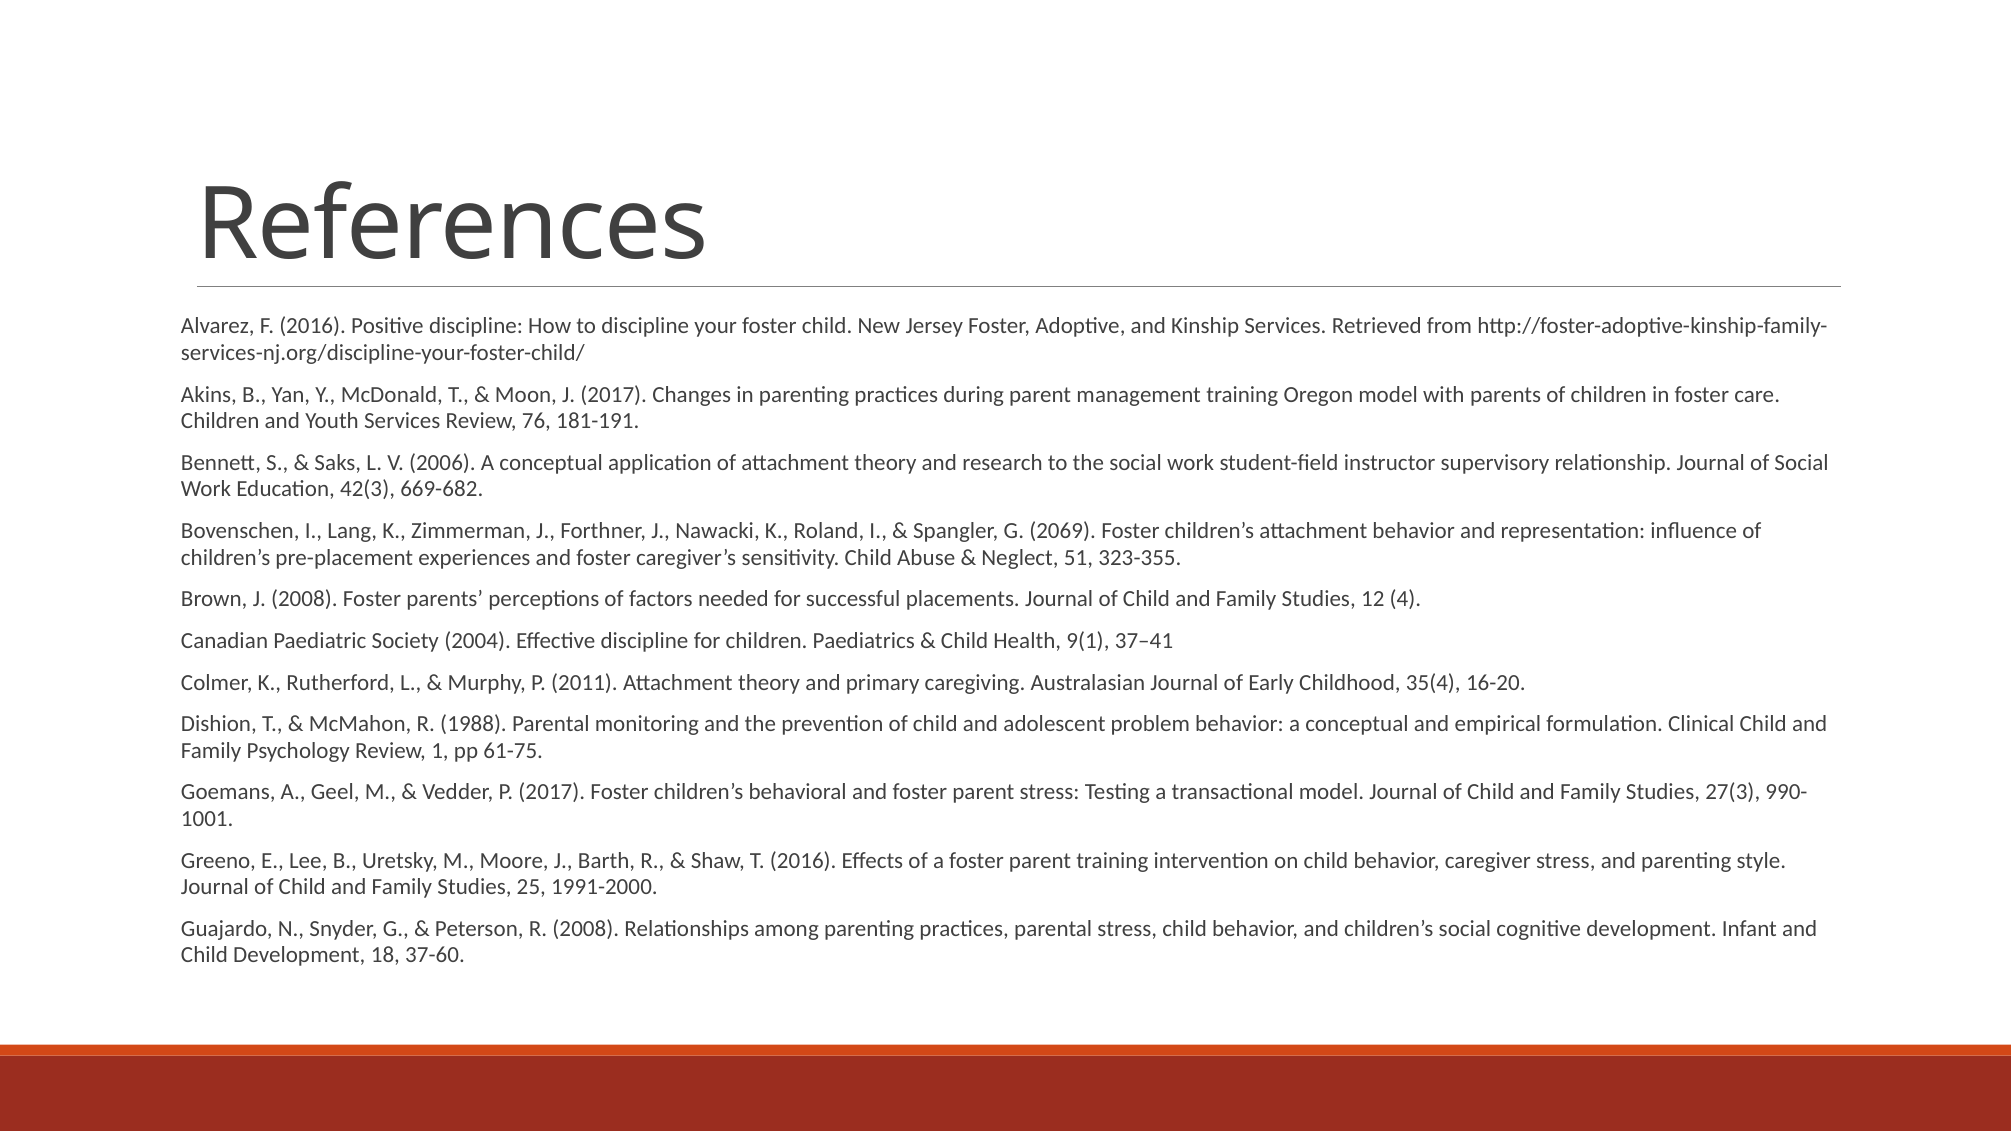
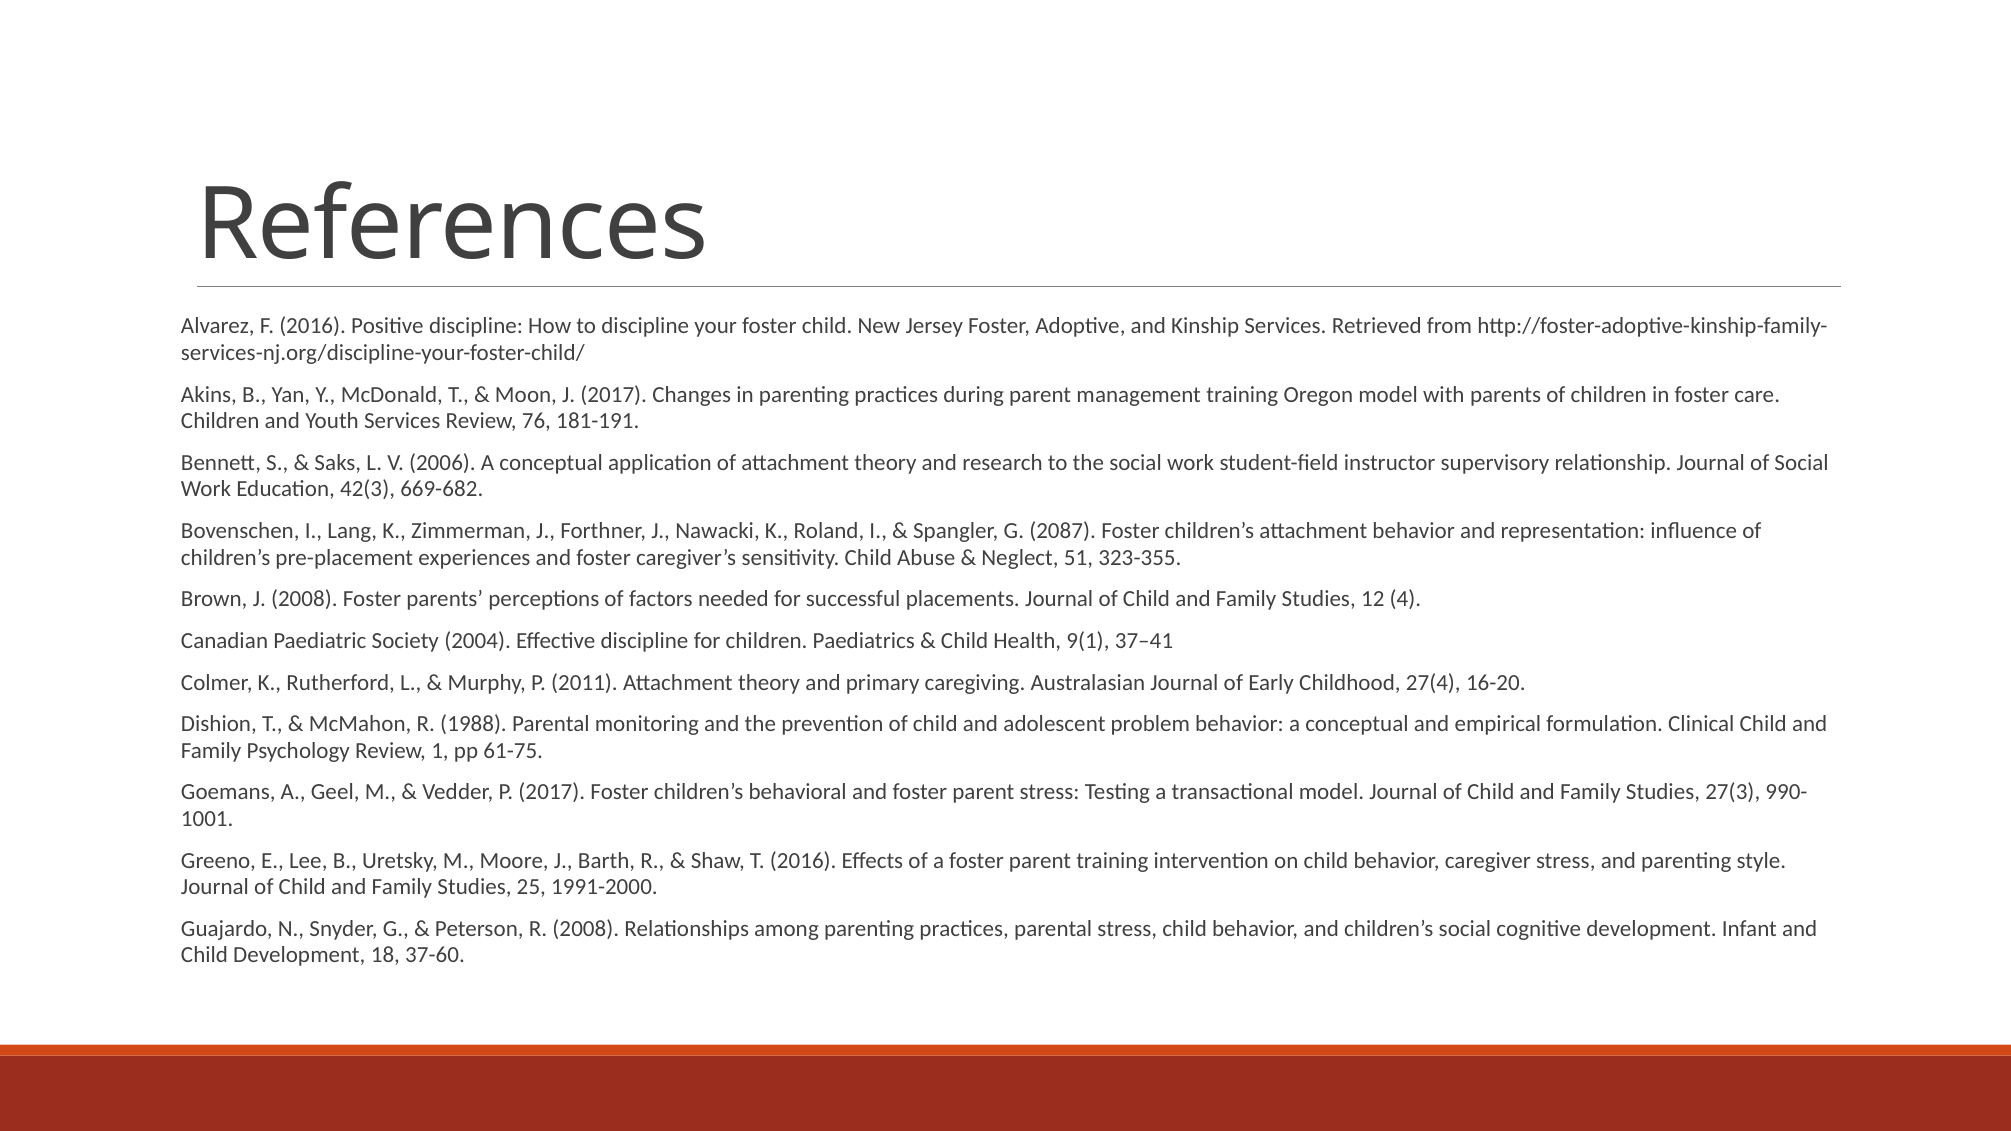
2069: 2069 -> 2087
35(4: 35(4 -> 27(4
